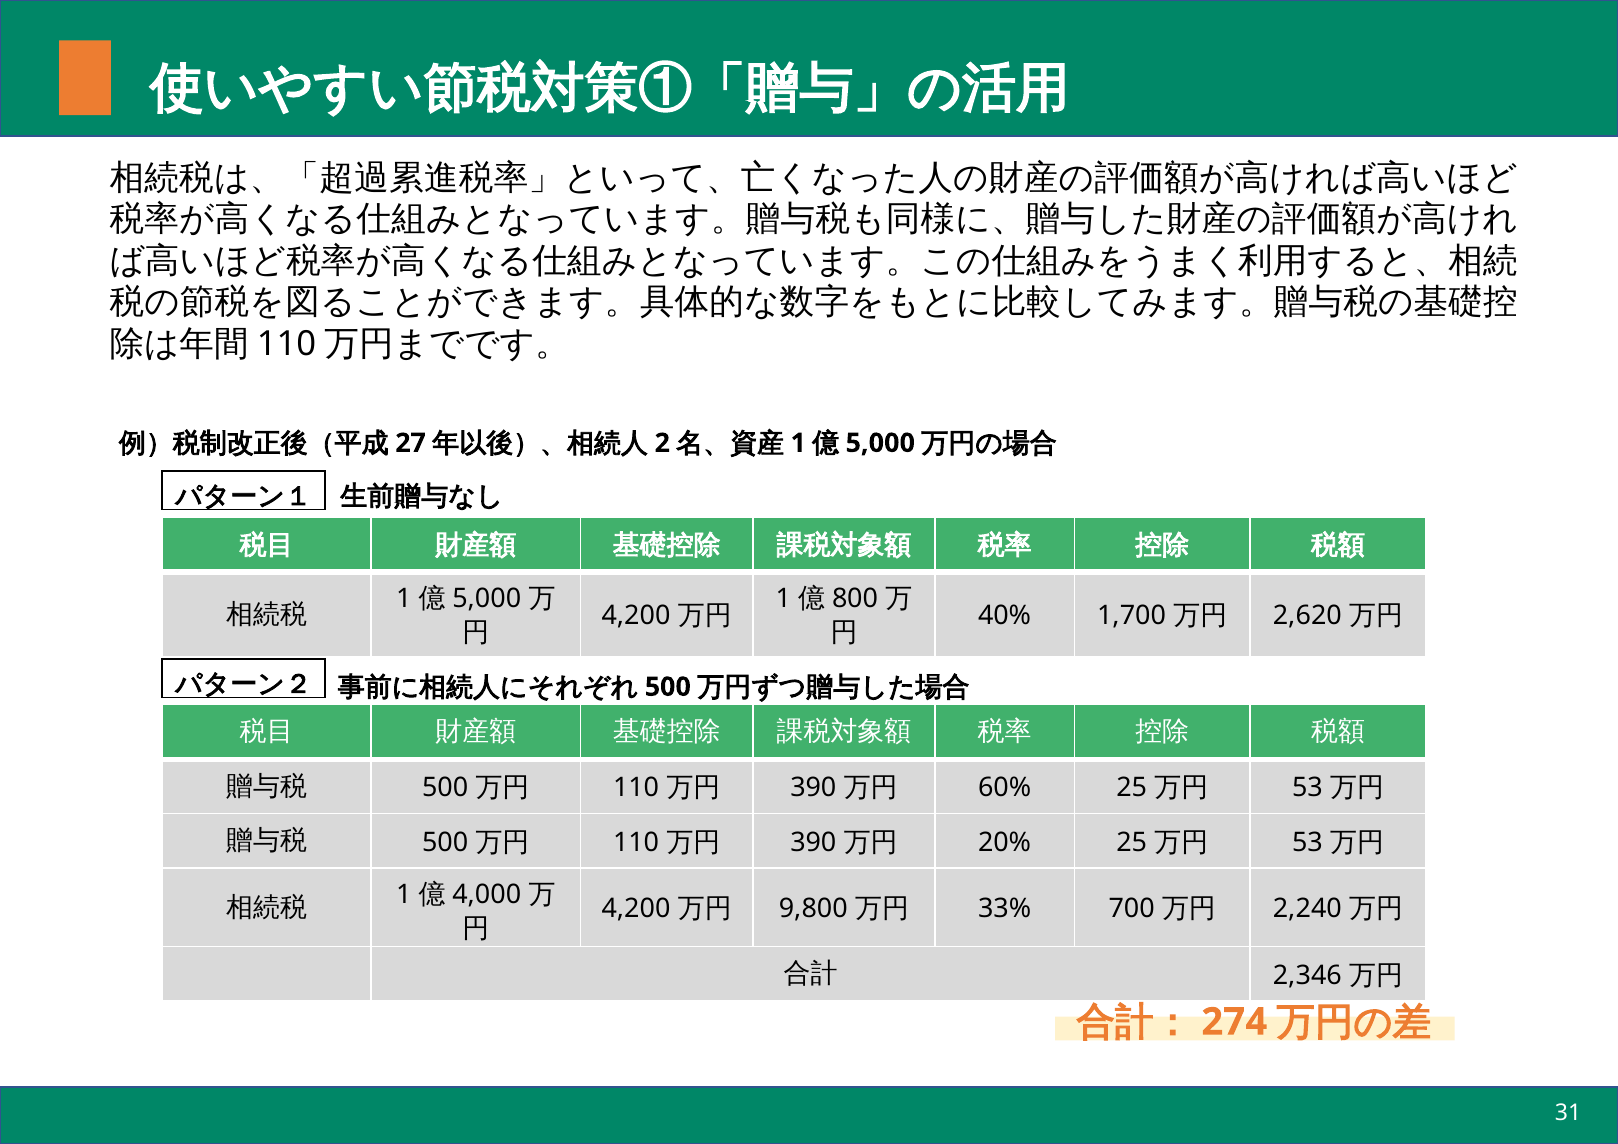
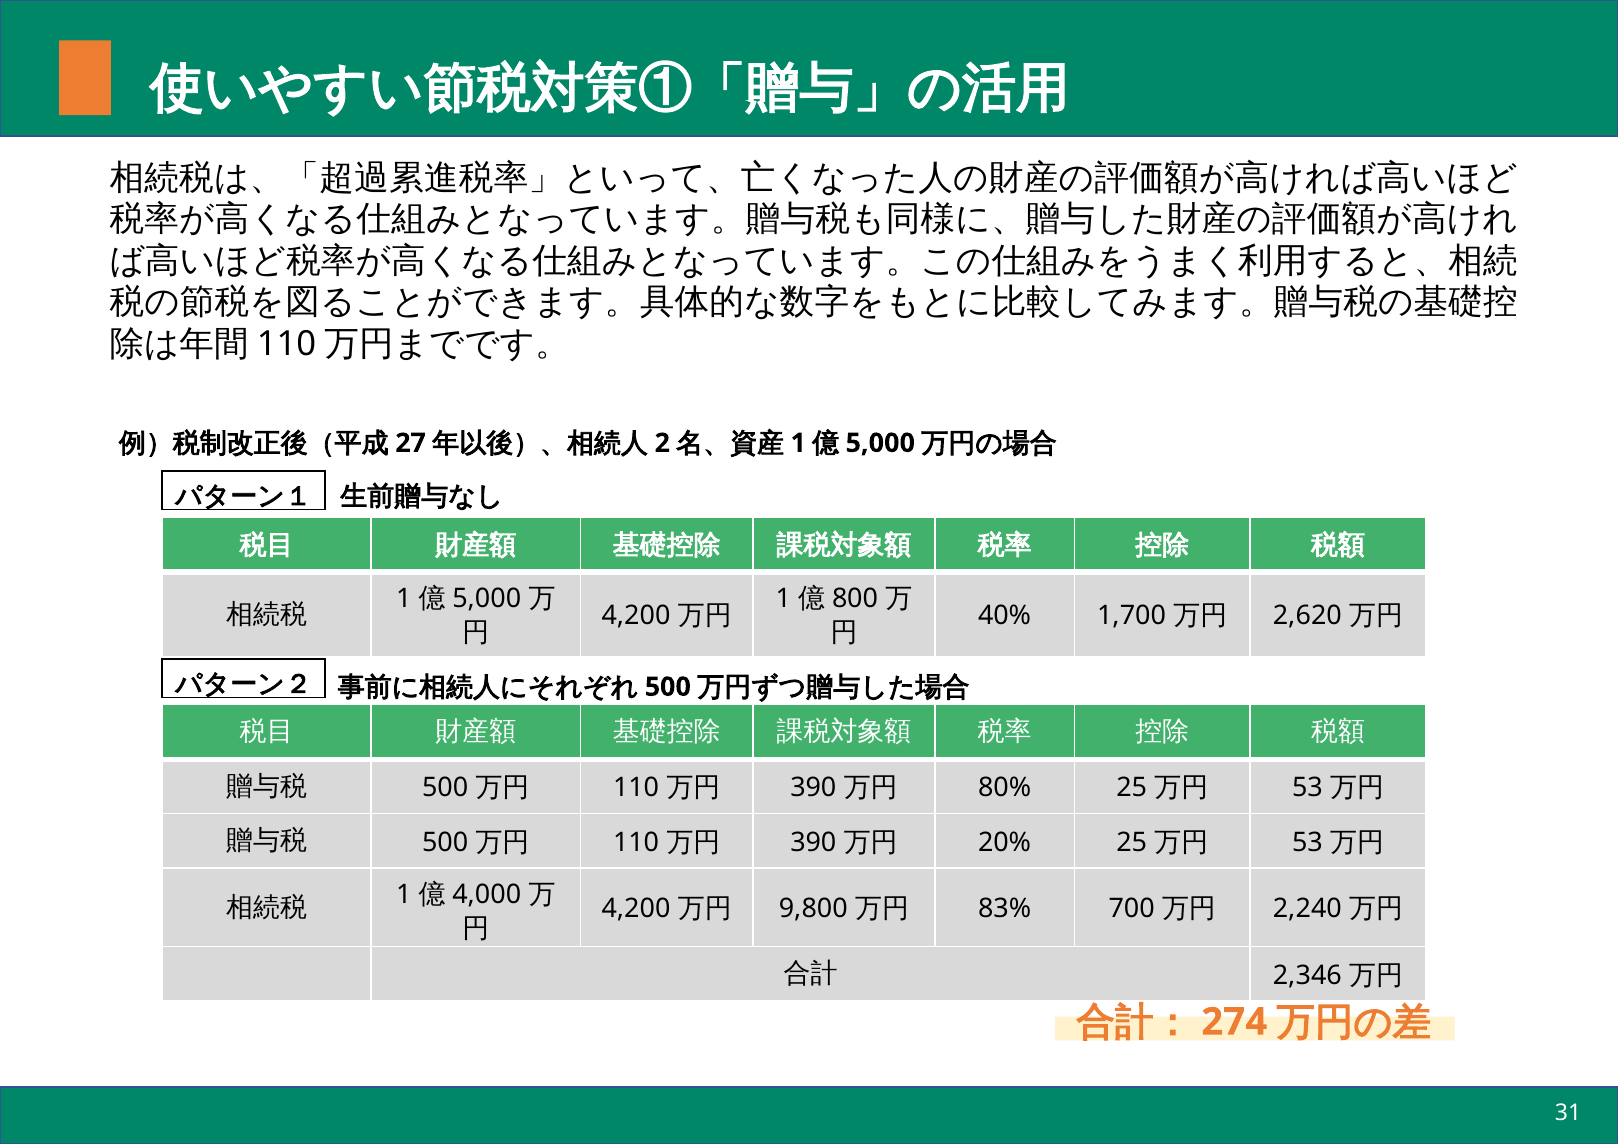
60%: 60% -> 80%
33%: 33% -> 83%
